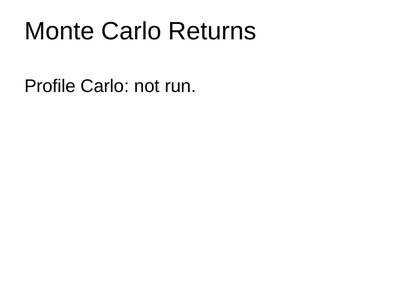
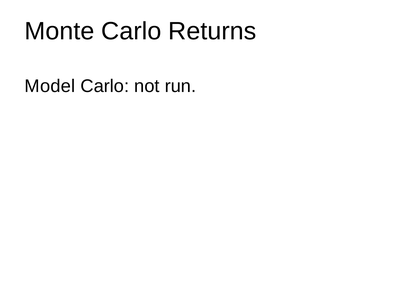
Profile: Profile -> Model
